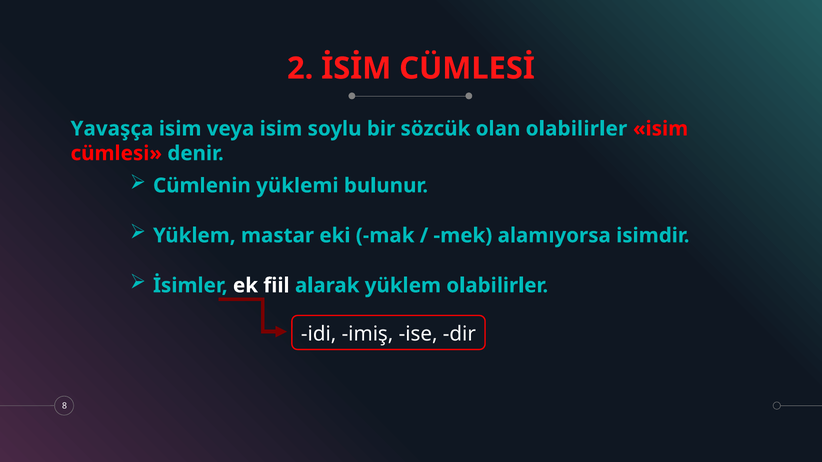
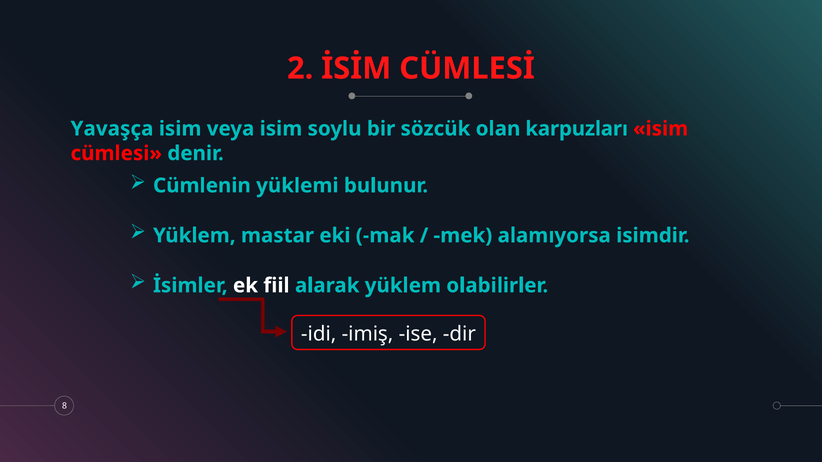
olan olabilirler: olabilirler -> karpuzları
